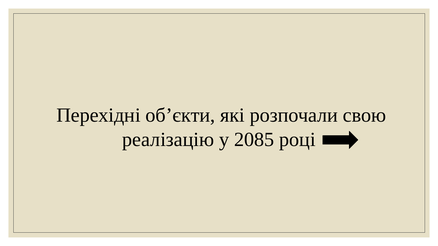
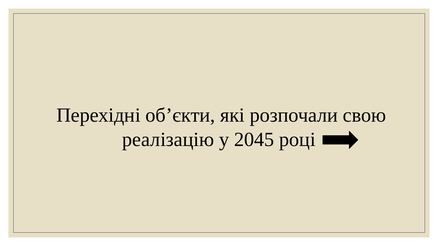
2085: 2085 -> 2045
